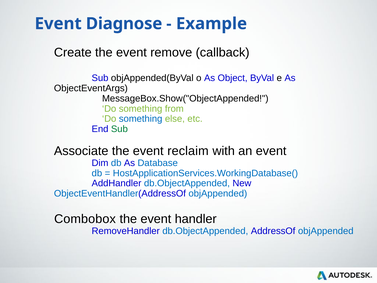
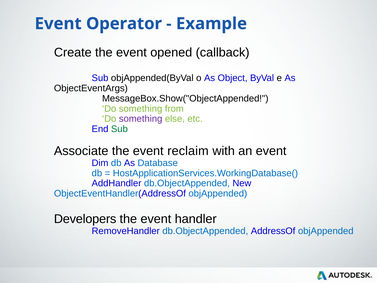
Diagnose: Diagnose -> Operator
remove: remove -> opened
something at (141, 119) colour: blue -> purple
Combobox: Combobox -> Developers
